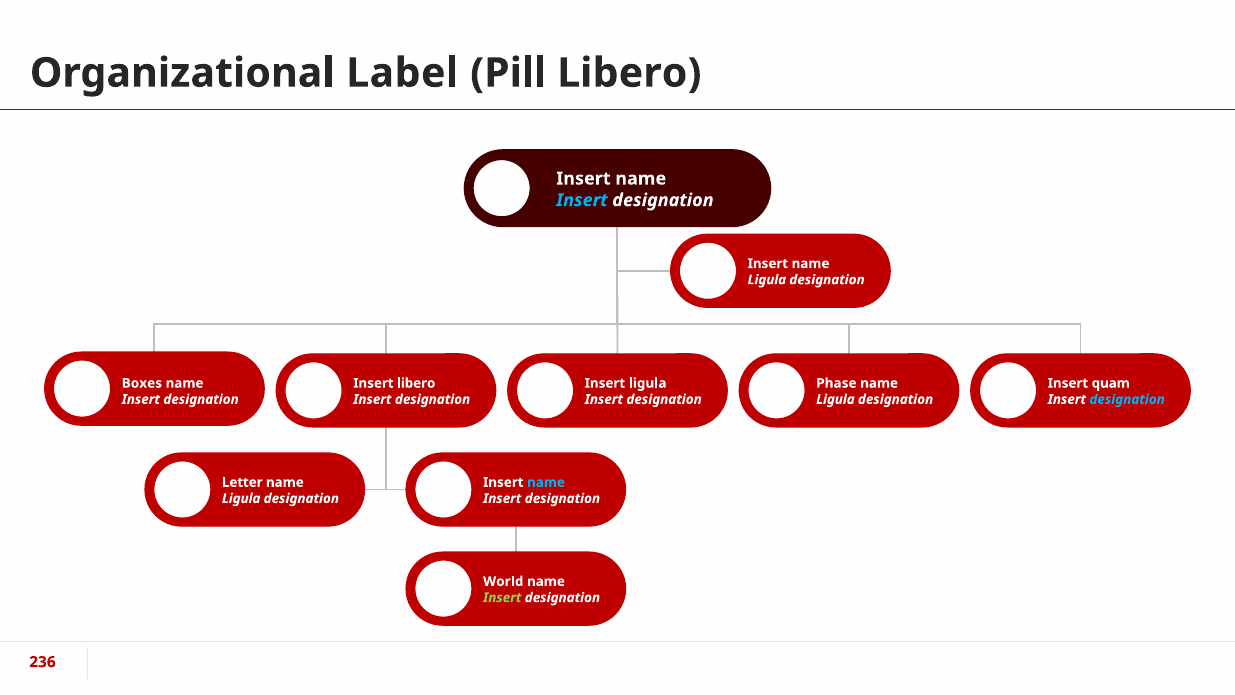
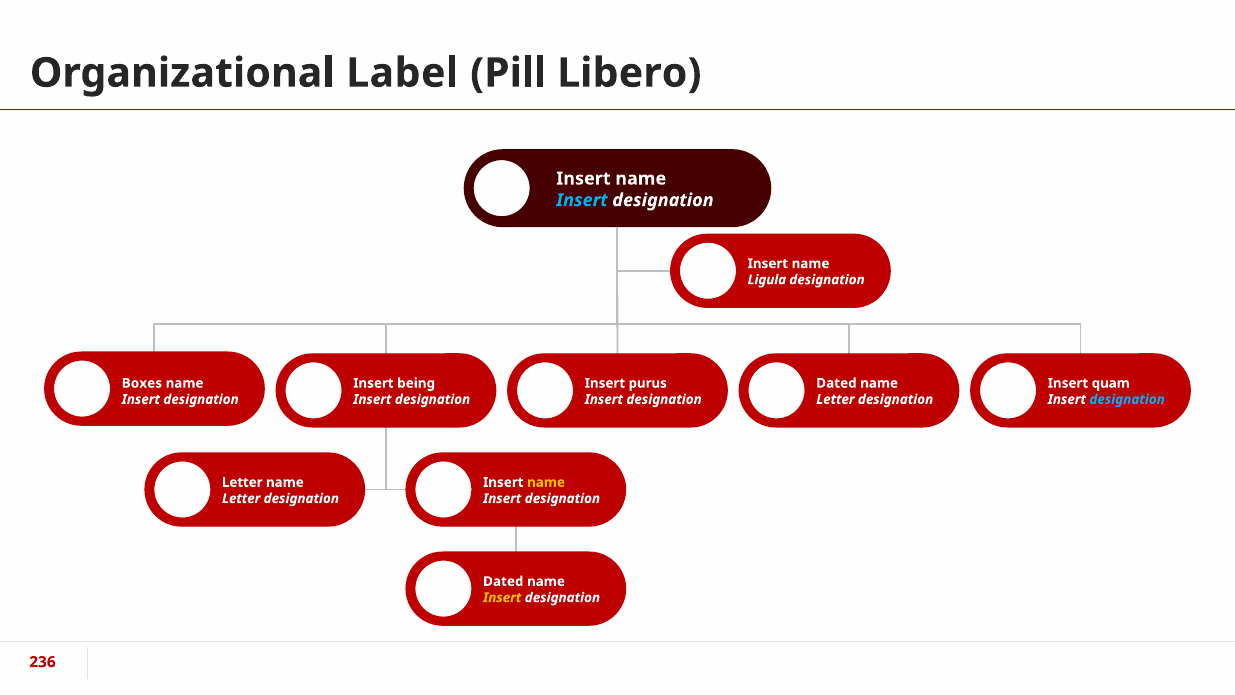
Insert libero: libero -> being
Insert ligula: ligula -> purus
Phase at (836, 383): Phase -> Dated
Ligula at (835, 399): Ligula -> Letter
name at (546, 482) colour: light blue -> yellow
Ligula at (241, 498): Ligula -> Letter
World at (503, 581): World -> Dated
Insert at (502, 597) colour: light green -> yellow
